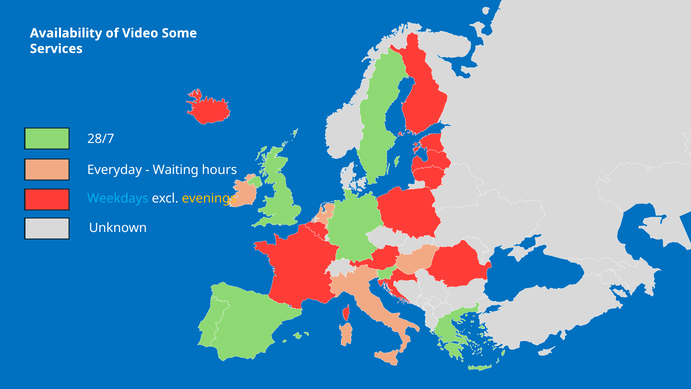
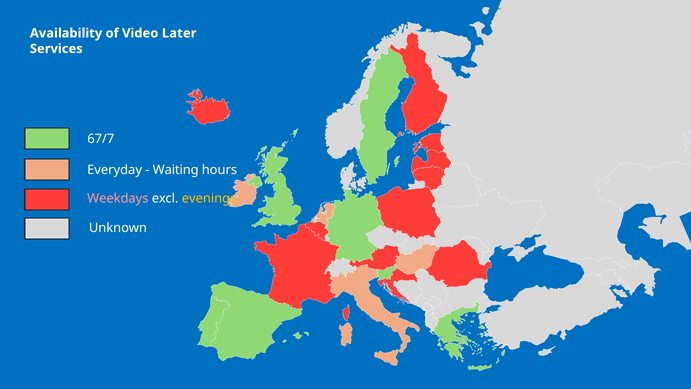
Some: Some -> Later
28/7: 28/7 -> 67/7
Weekdays colour: light blue -> pink
